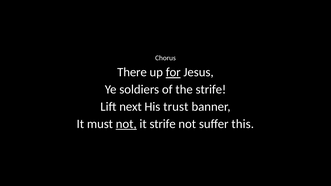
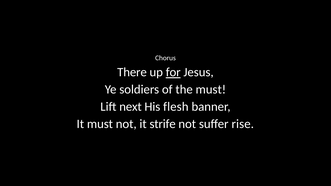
the strife: strife -> must
trust: trust -> flesh
not at (126, 124) underline: present -> none
this: this -> rise
